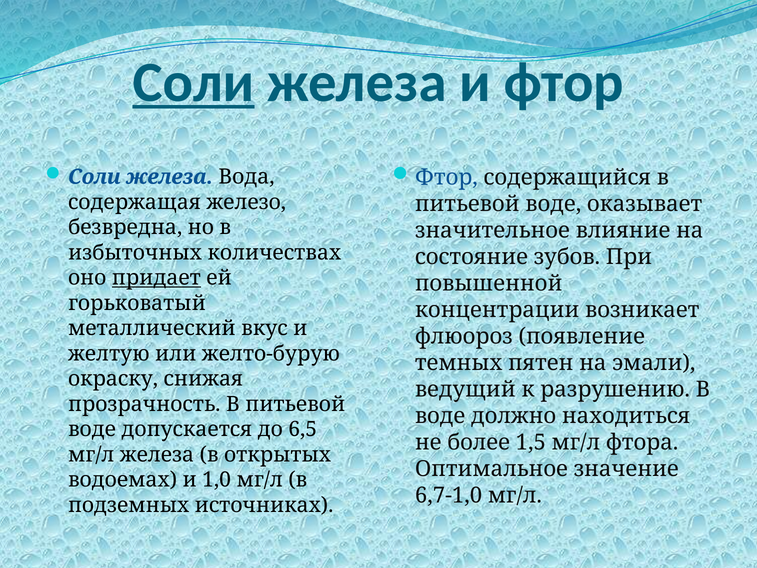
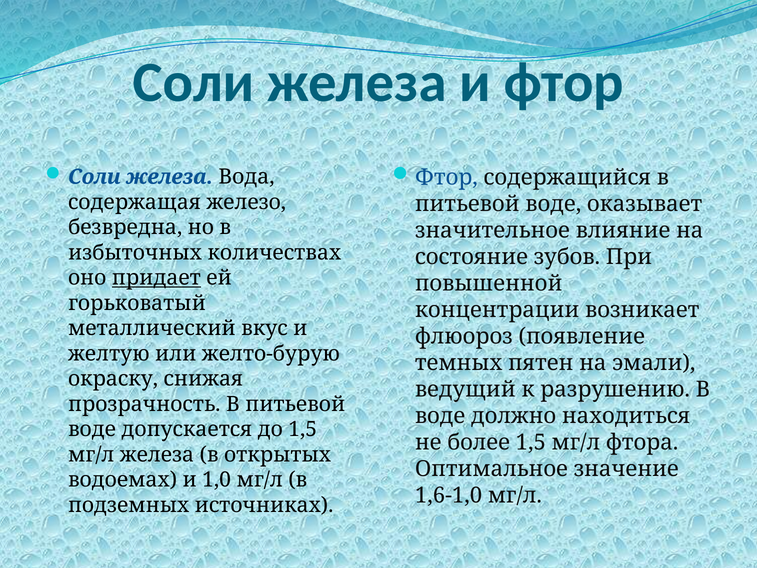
Соли at (194, 82) underline: present -> none
до 6,5: 6,5 -> 1,5
6,7-1,0: 6,7-1,0 -> 1,6-1,0
